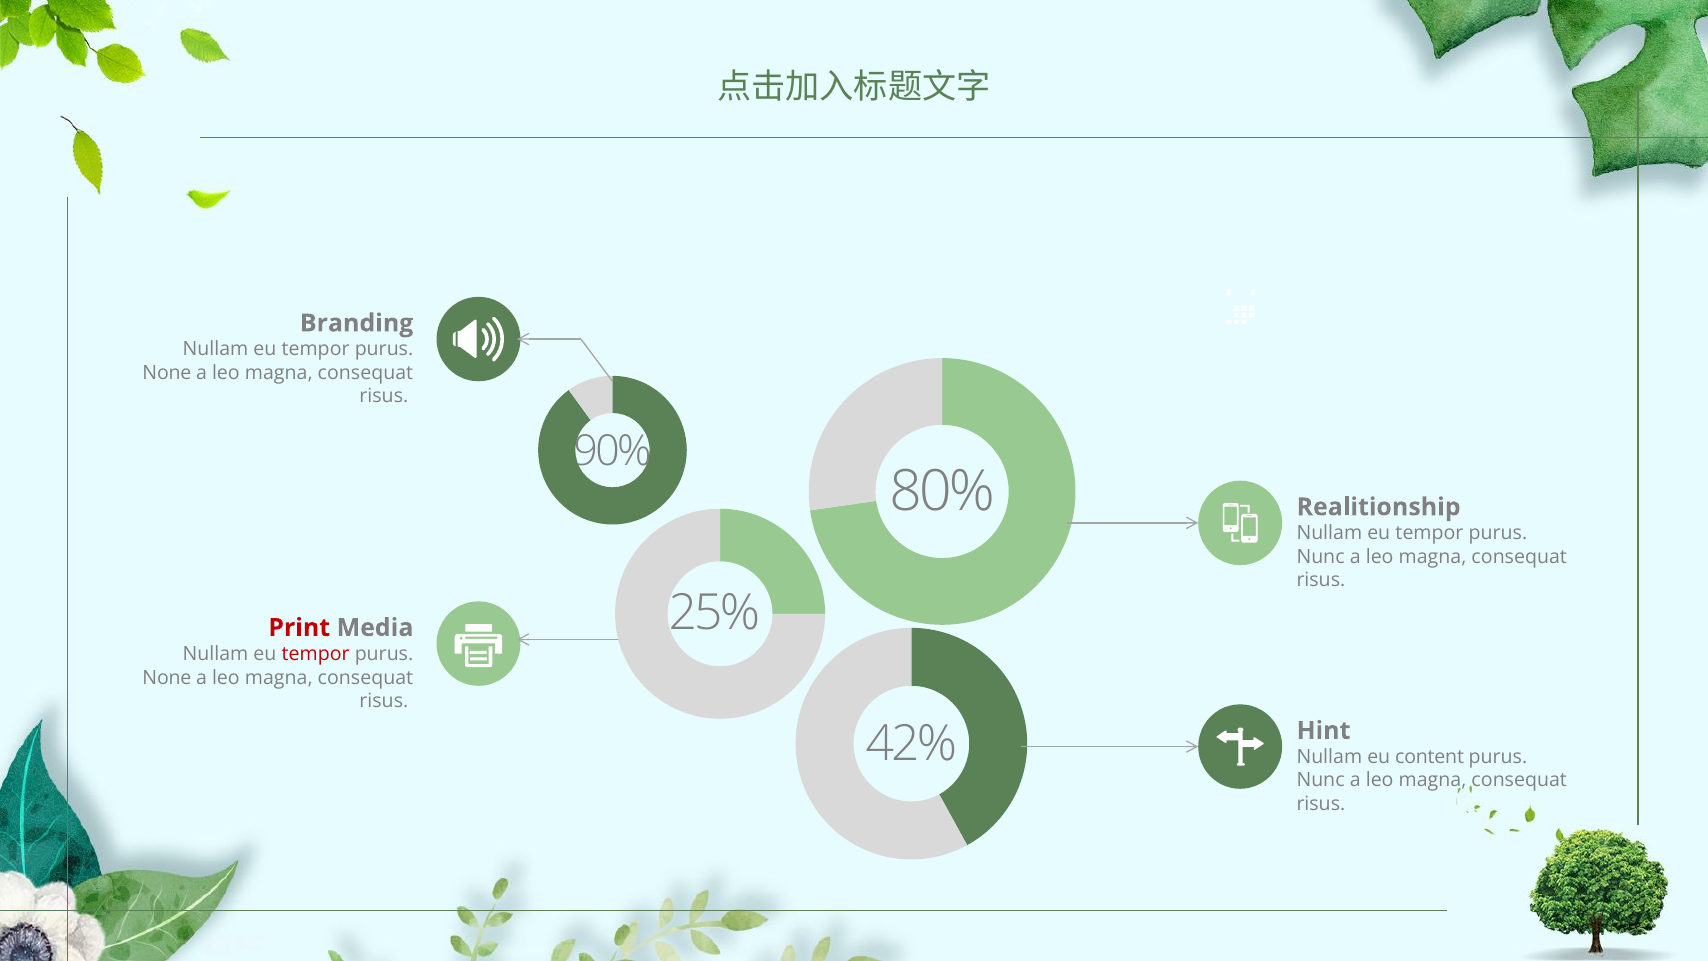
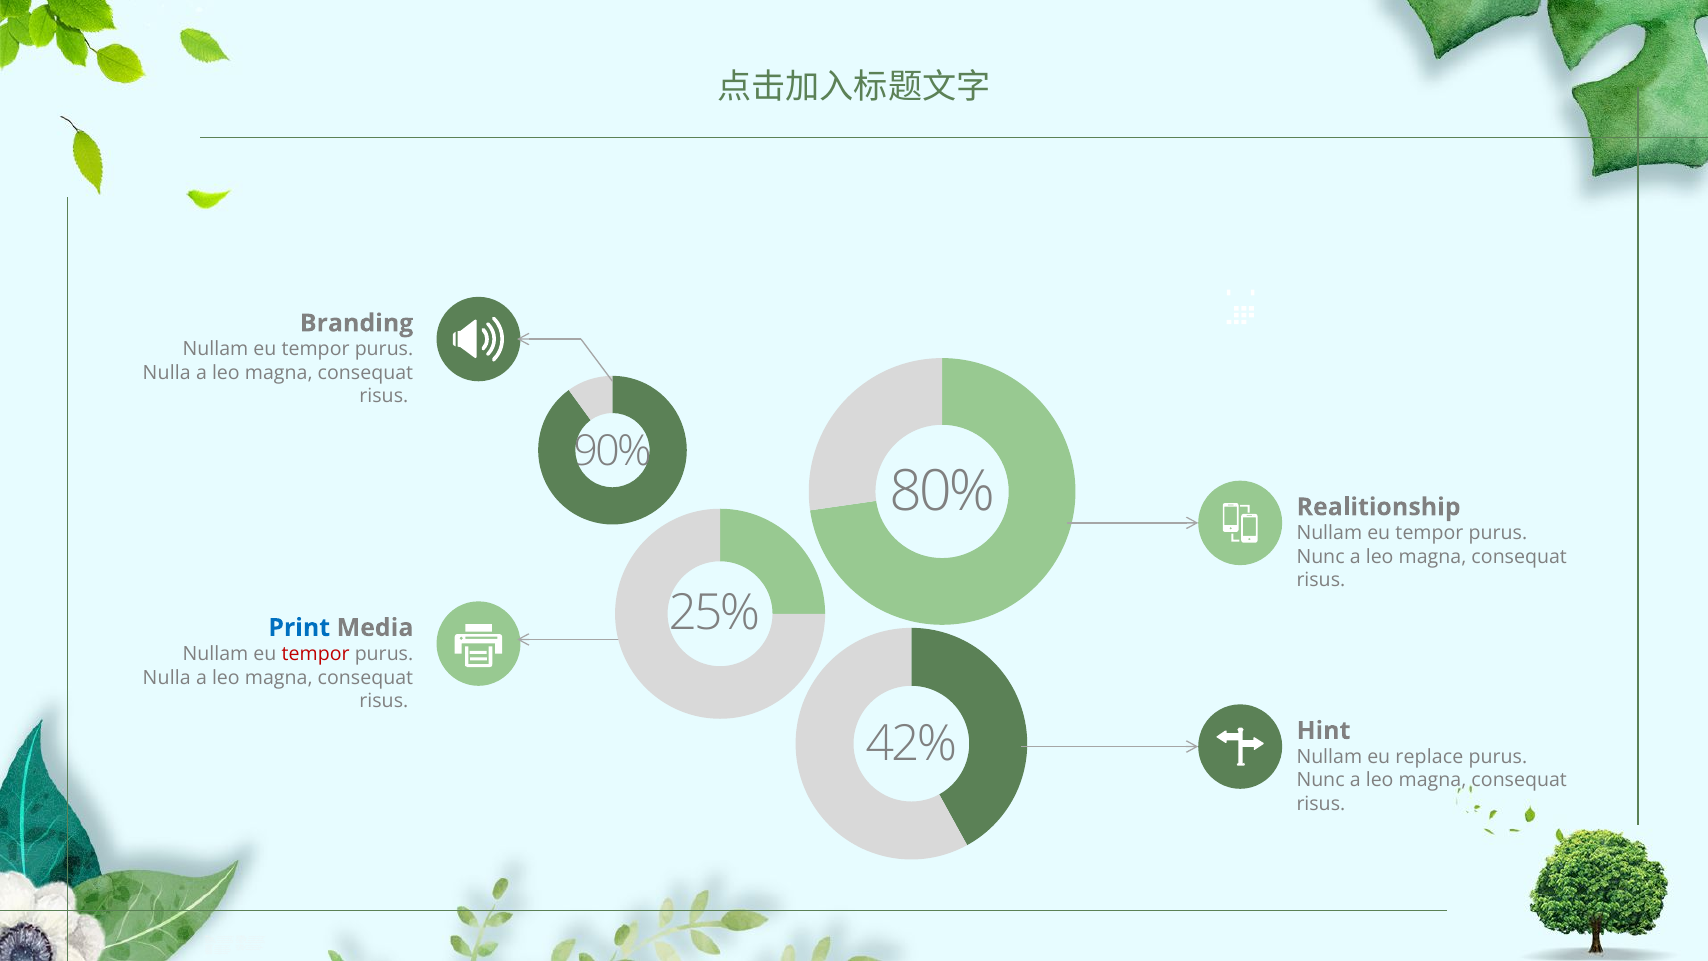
None at (167, 373): None -> Nulla
Print colour: red -> blue
None at (167, 678): None -> Nulla
content: content -> replace
